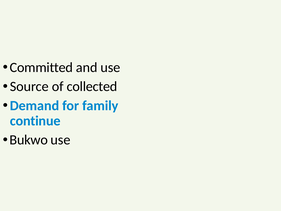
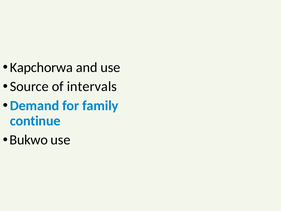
Committed: Committed -> Kapchorwa
collected: collected -> intervals
